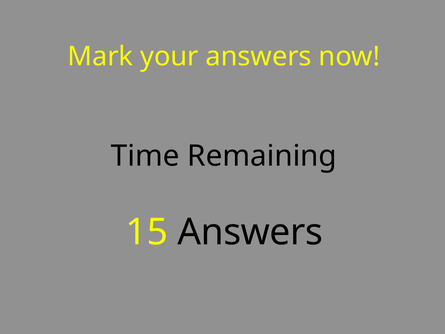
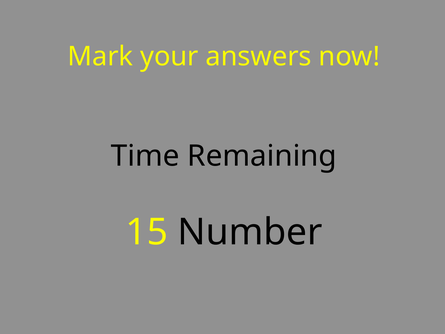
15 Answers: Answers -> Number
